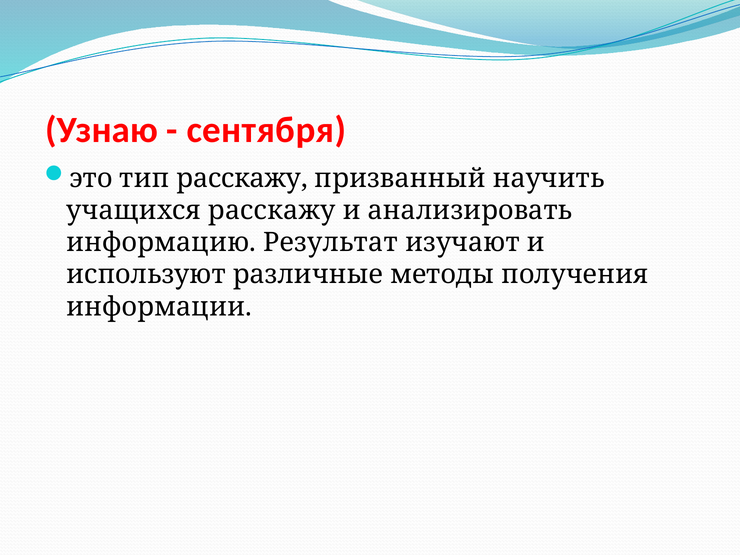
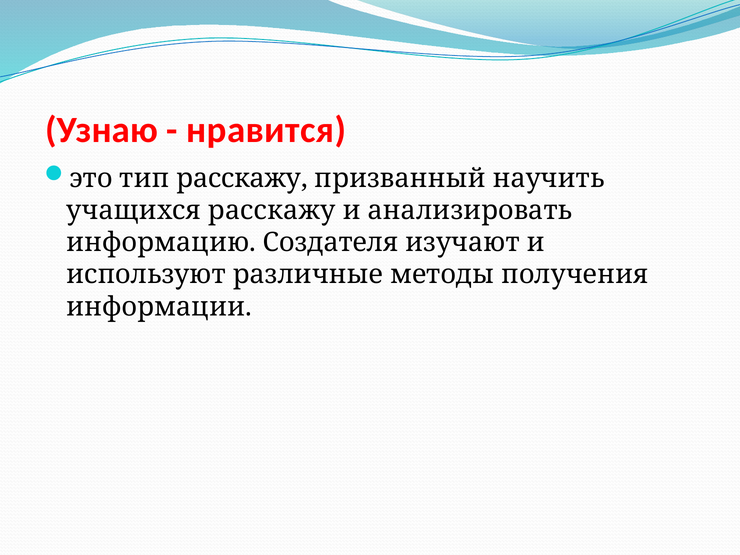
сентября: сентября -> нравится
Результат: Результат -> Создателя
